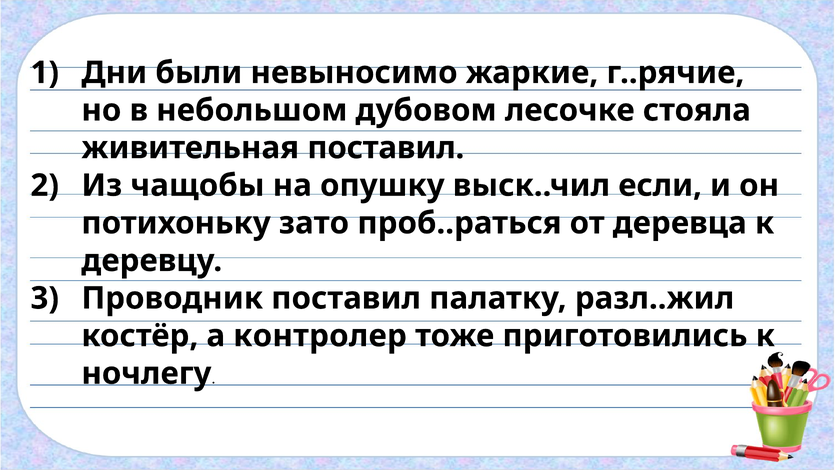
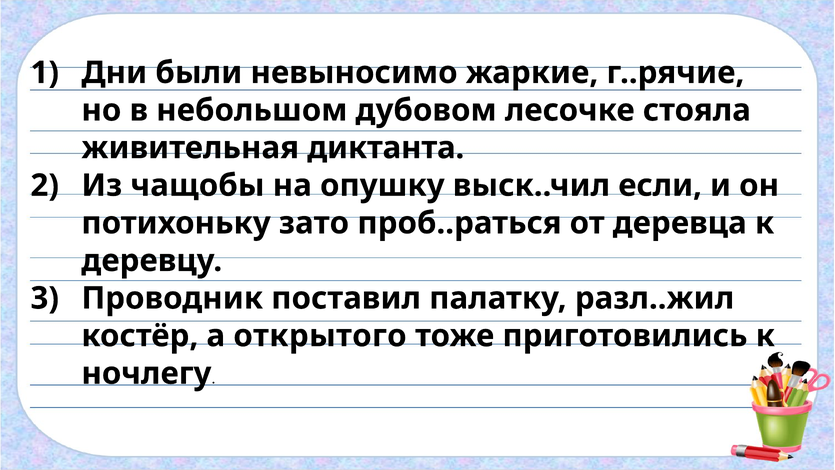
живительная поставил: поставил -> диктанта
контролер: контролер -> открытого
